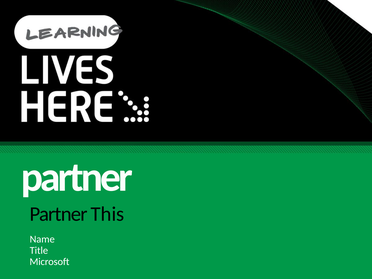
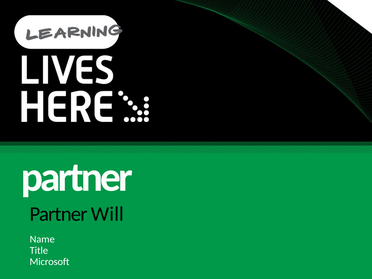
This: This -> Will
